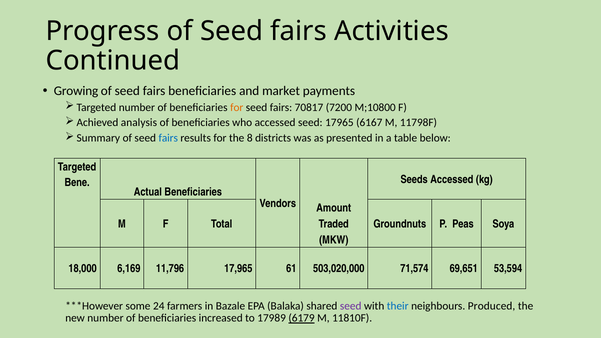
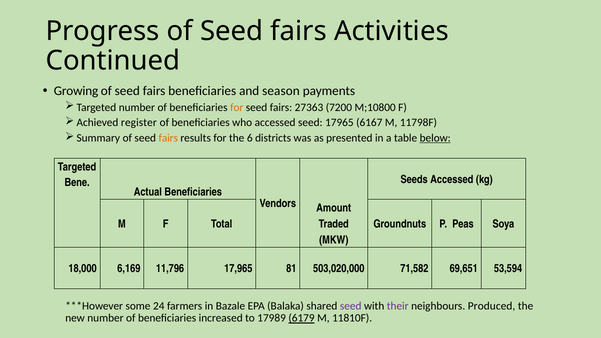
market: market -> season
70817: 70817 -> 27363
analysis: analysis -> register
fairs at (168, 138) colour: blue -> orange
8: 8 -> 6
below underline: none -> present
61: 61 -> 81
71,574: 71,574 -> 71,582
their colour: blue -> purple
